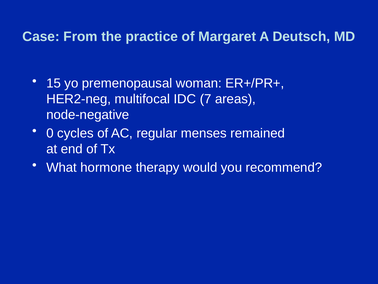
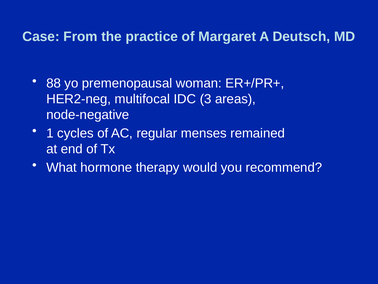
15: 15 -> 88
7: 7 -> 3
0: 0 -> 1
